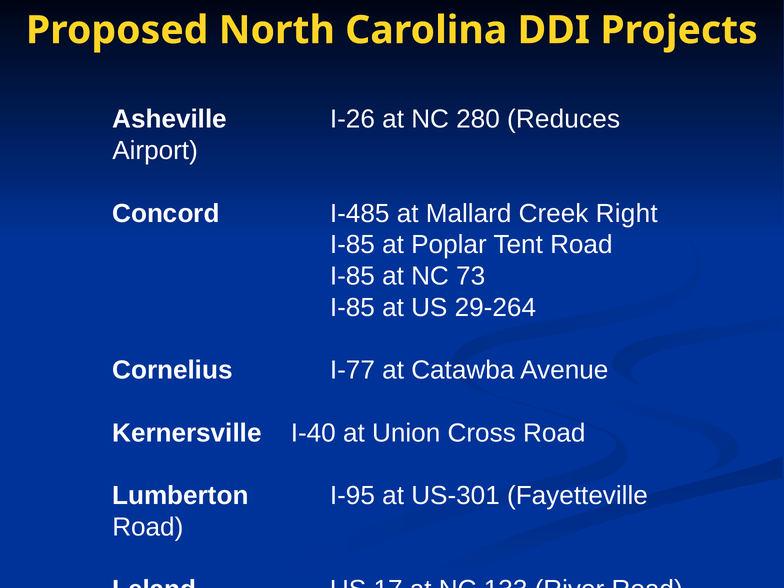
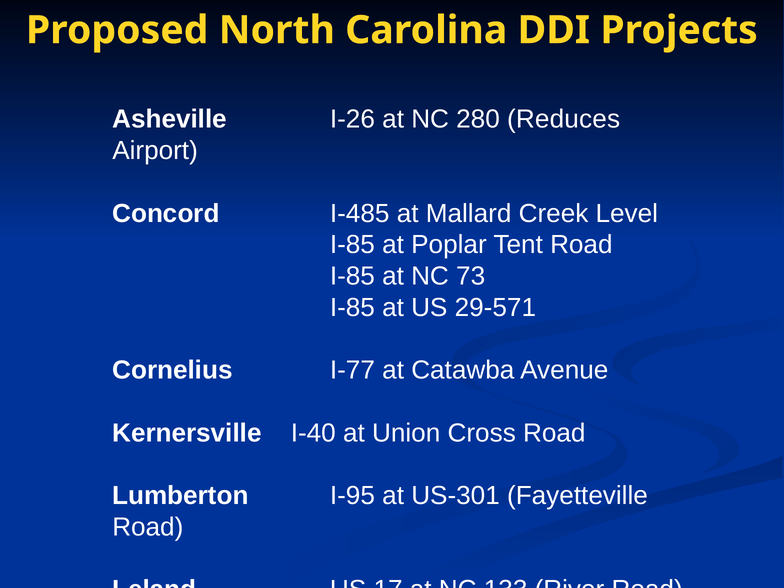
Right: Right -> Level
29-264: 29-264 -> 29-571
